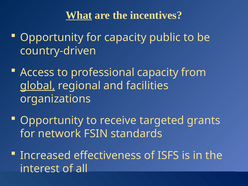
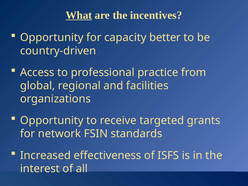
public: public -> better
professional capacity: capacity -> practice
global underline: present -> none
